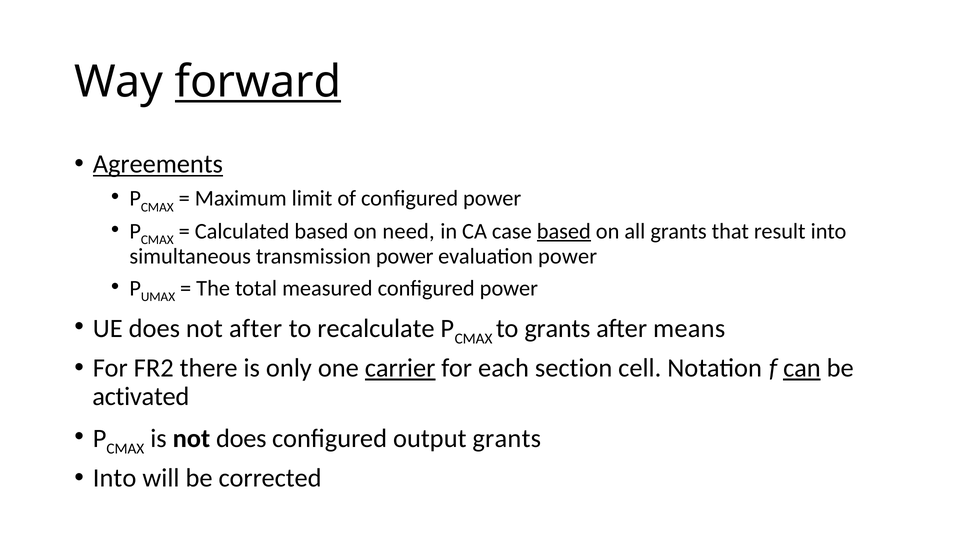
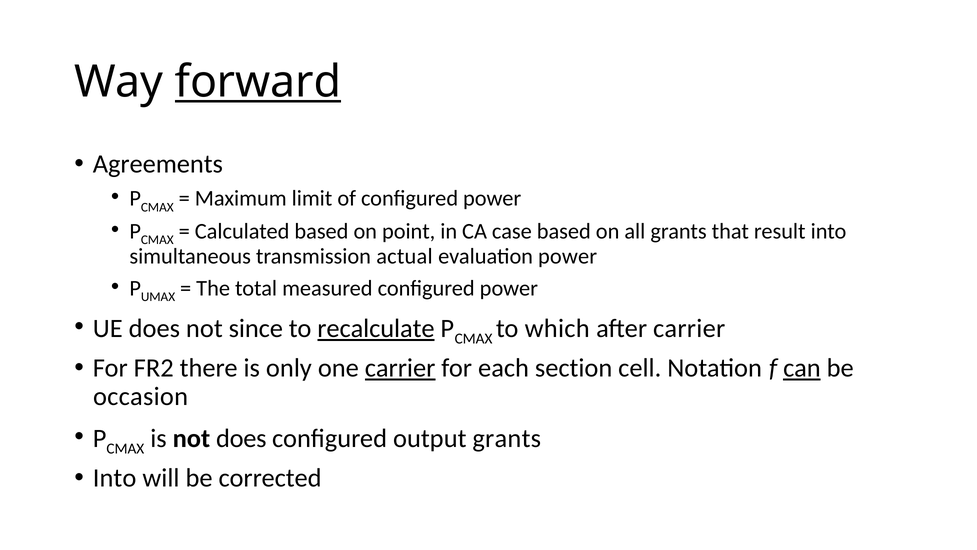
Agreements underline: present -> none
need: need -> point
based at (564, 231) underline: present -> none
transmission power: power -> actual
not after: after -> since
recalculate underline: none -> present
to grants: grants -> which
after means: means -> carrier
activated: activated -> occasion
